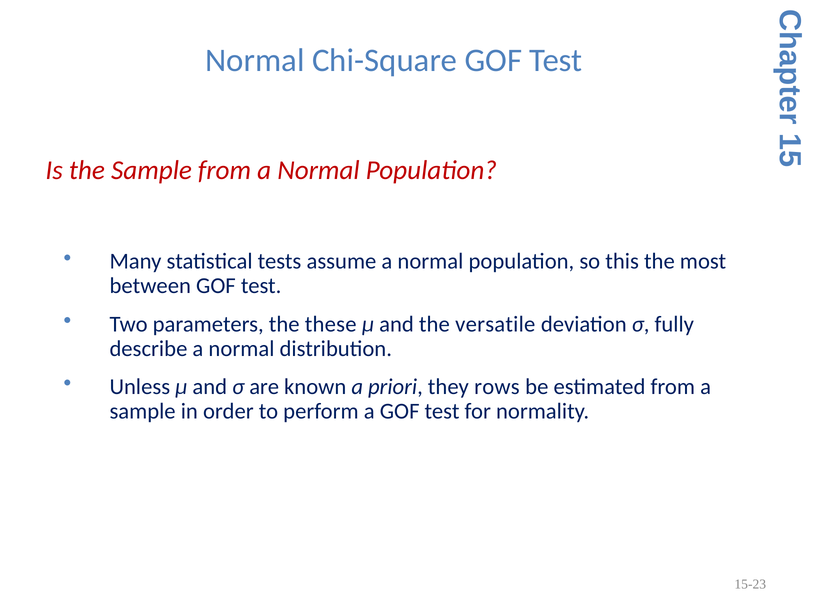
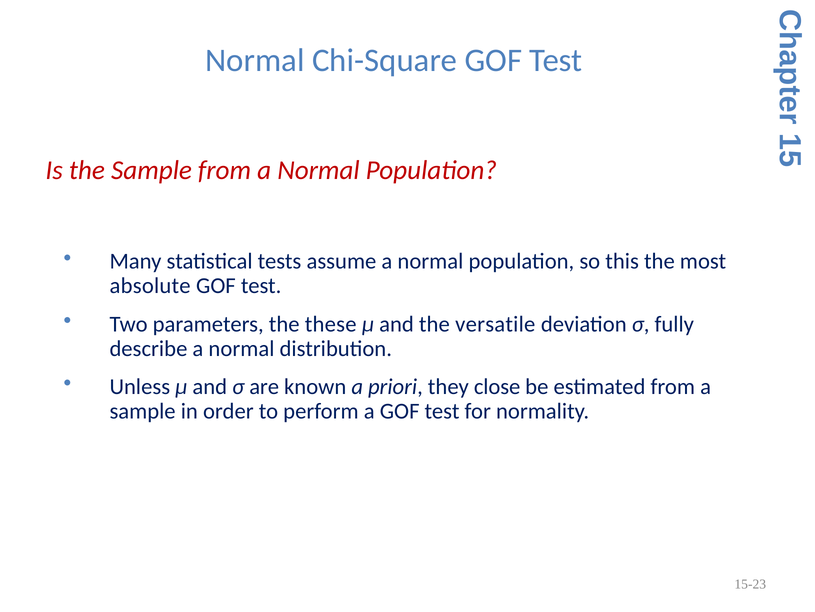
between: between -> absolute
rows: rows -> close
